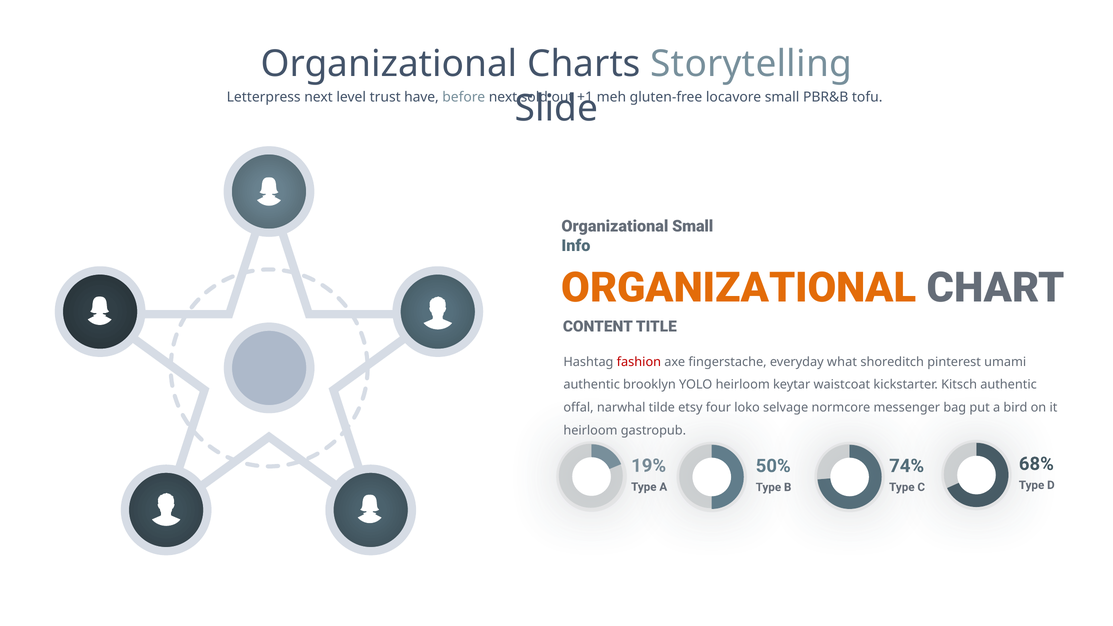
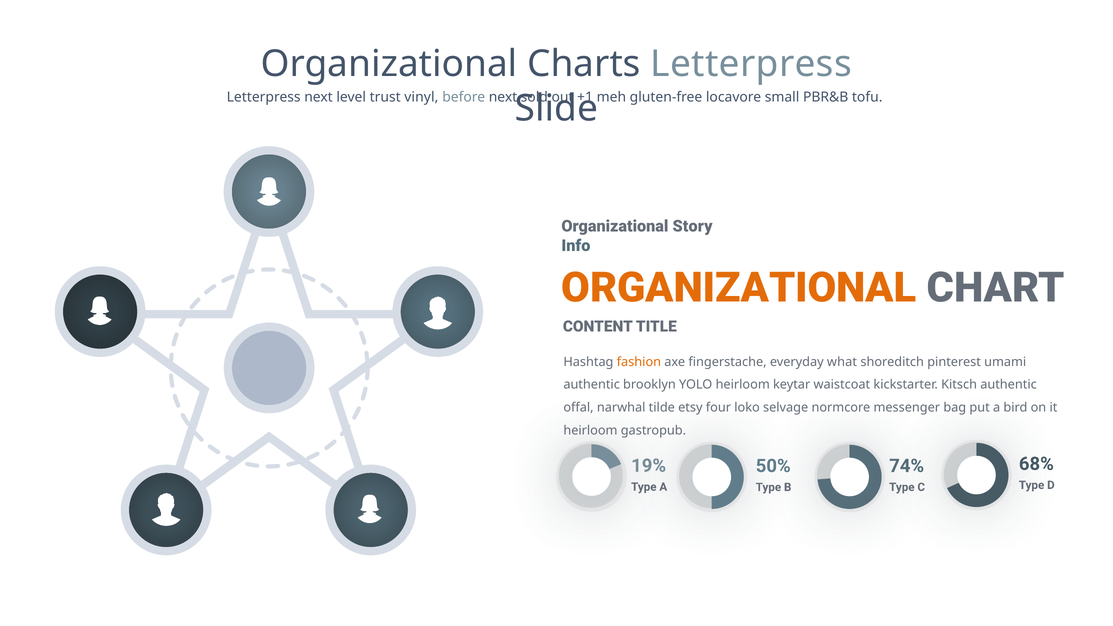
Charts Storytelling: Storytelling -> Letterpress
have: have -> vinyl
Organizational Small: Small -> Story
fashion colour: red -> orange
